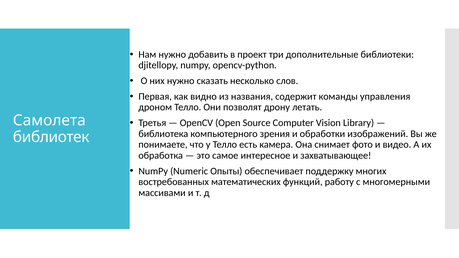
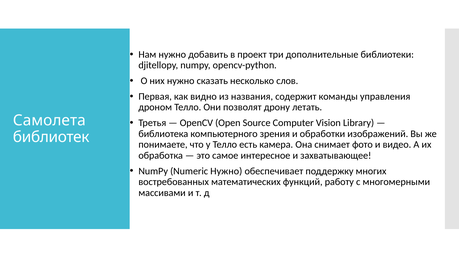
Numeric Опыты: Опыты -> Нужно
